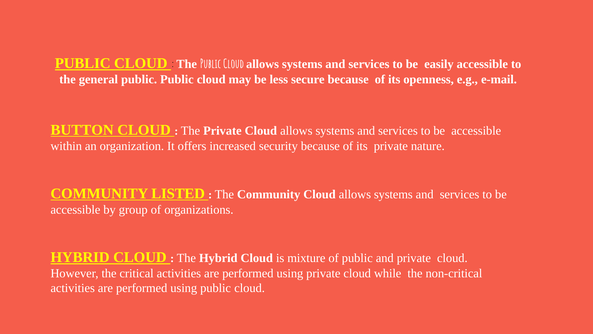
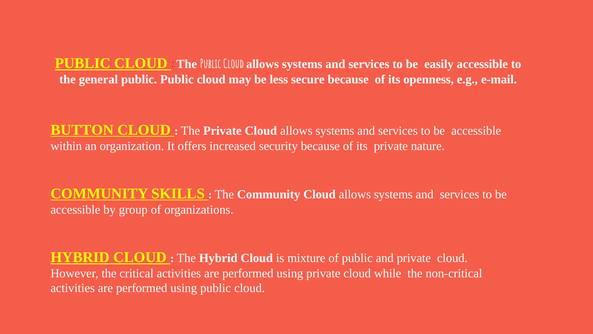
LISTED: LISTED -> SKILLS
